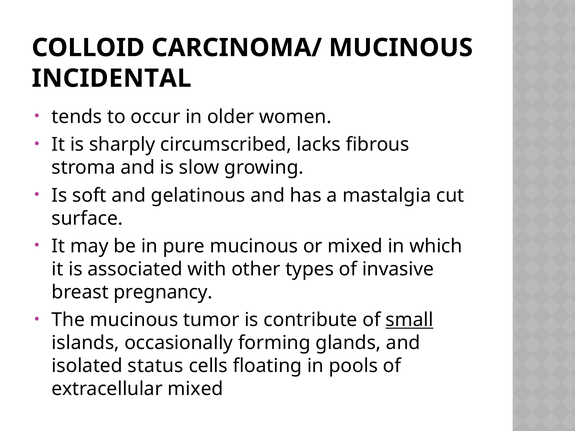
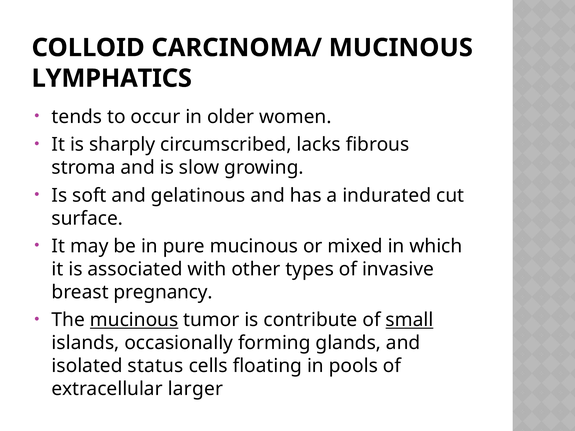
INCIDENTAL: INCIDENTAL -> LYMPHATICS
mastalgia: mastalgia -> indurated
mucinous at (134, 320) underline: none -> present
extracellular mixed: mixed -> larger
